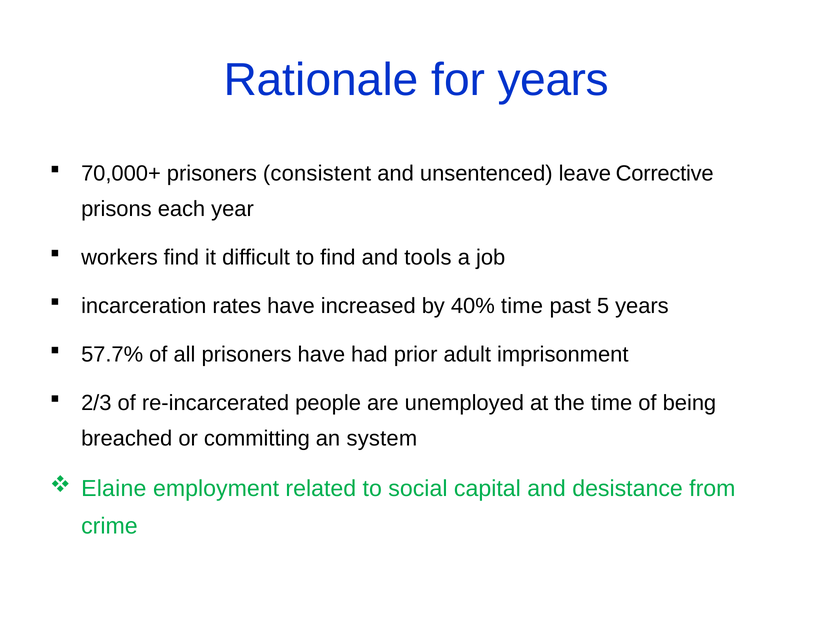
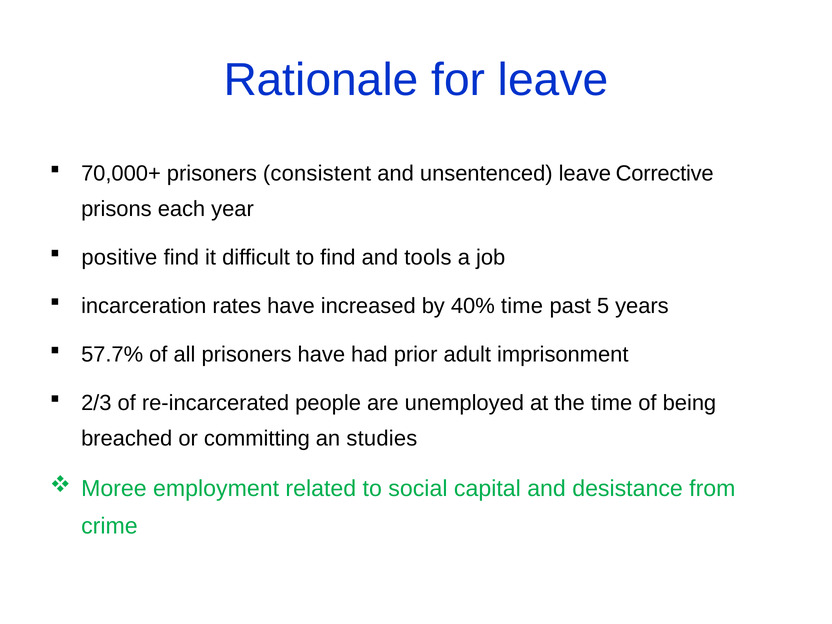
for years: years -> leave
workers: workers -> positive
system: system -> studies
Elaine: Elaine -> Moree
